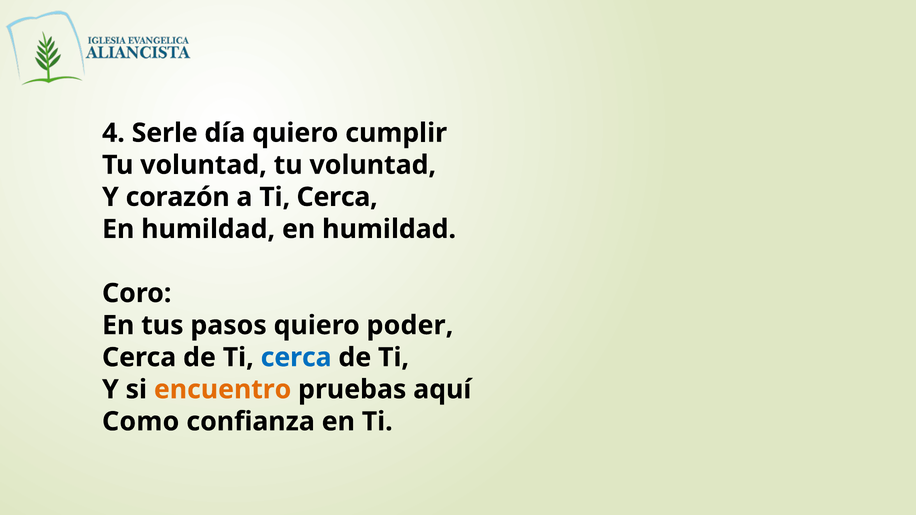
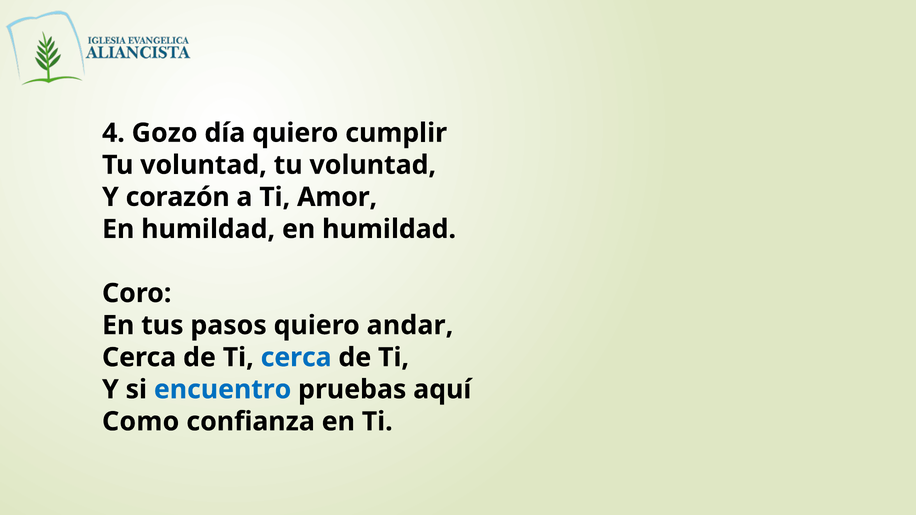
Serle: Serle -> Gozo
a Ti Cerca: Cerca -> Amor
poder: poder -> andar
encuentro colour: orange -> blue
